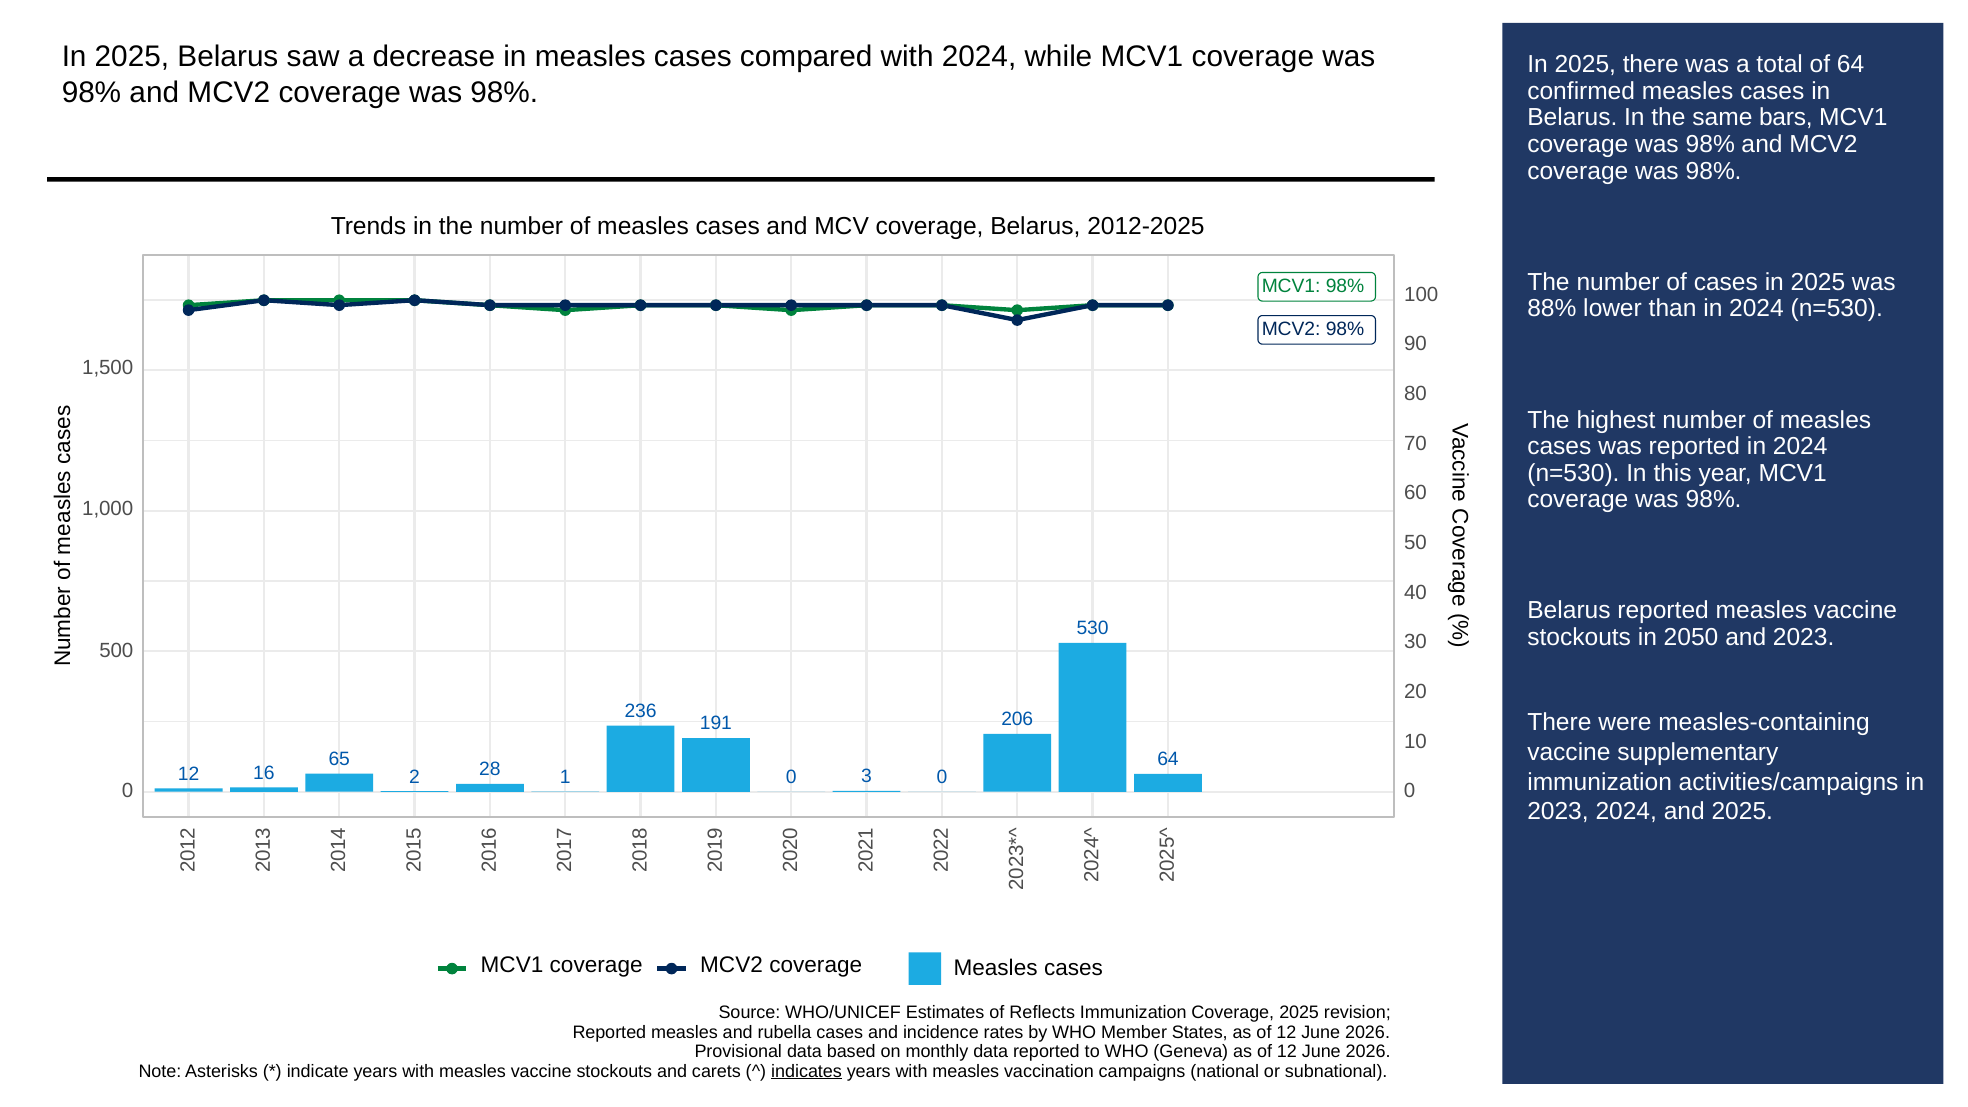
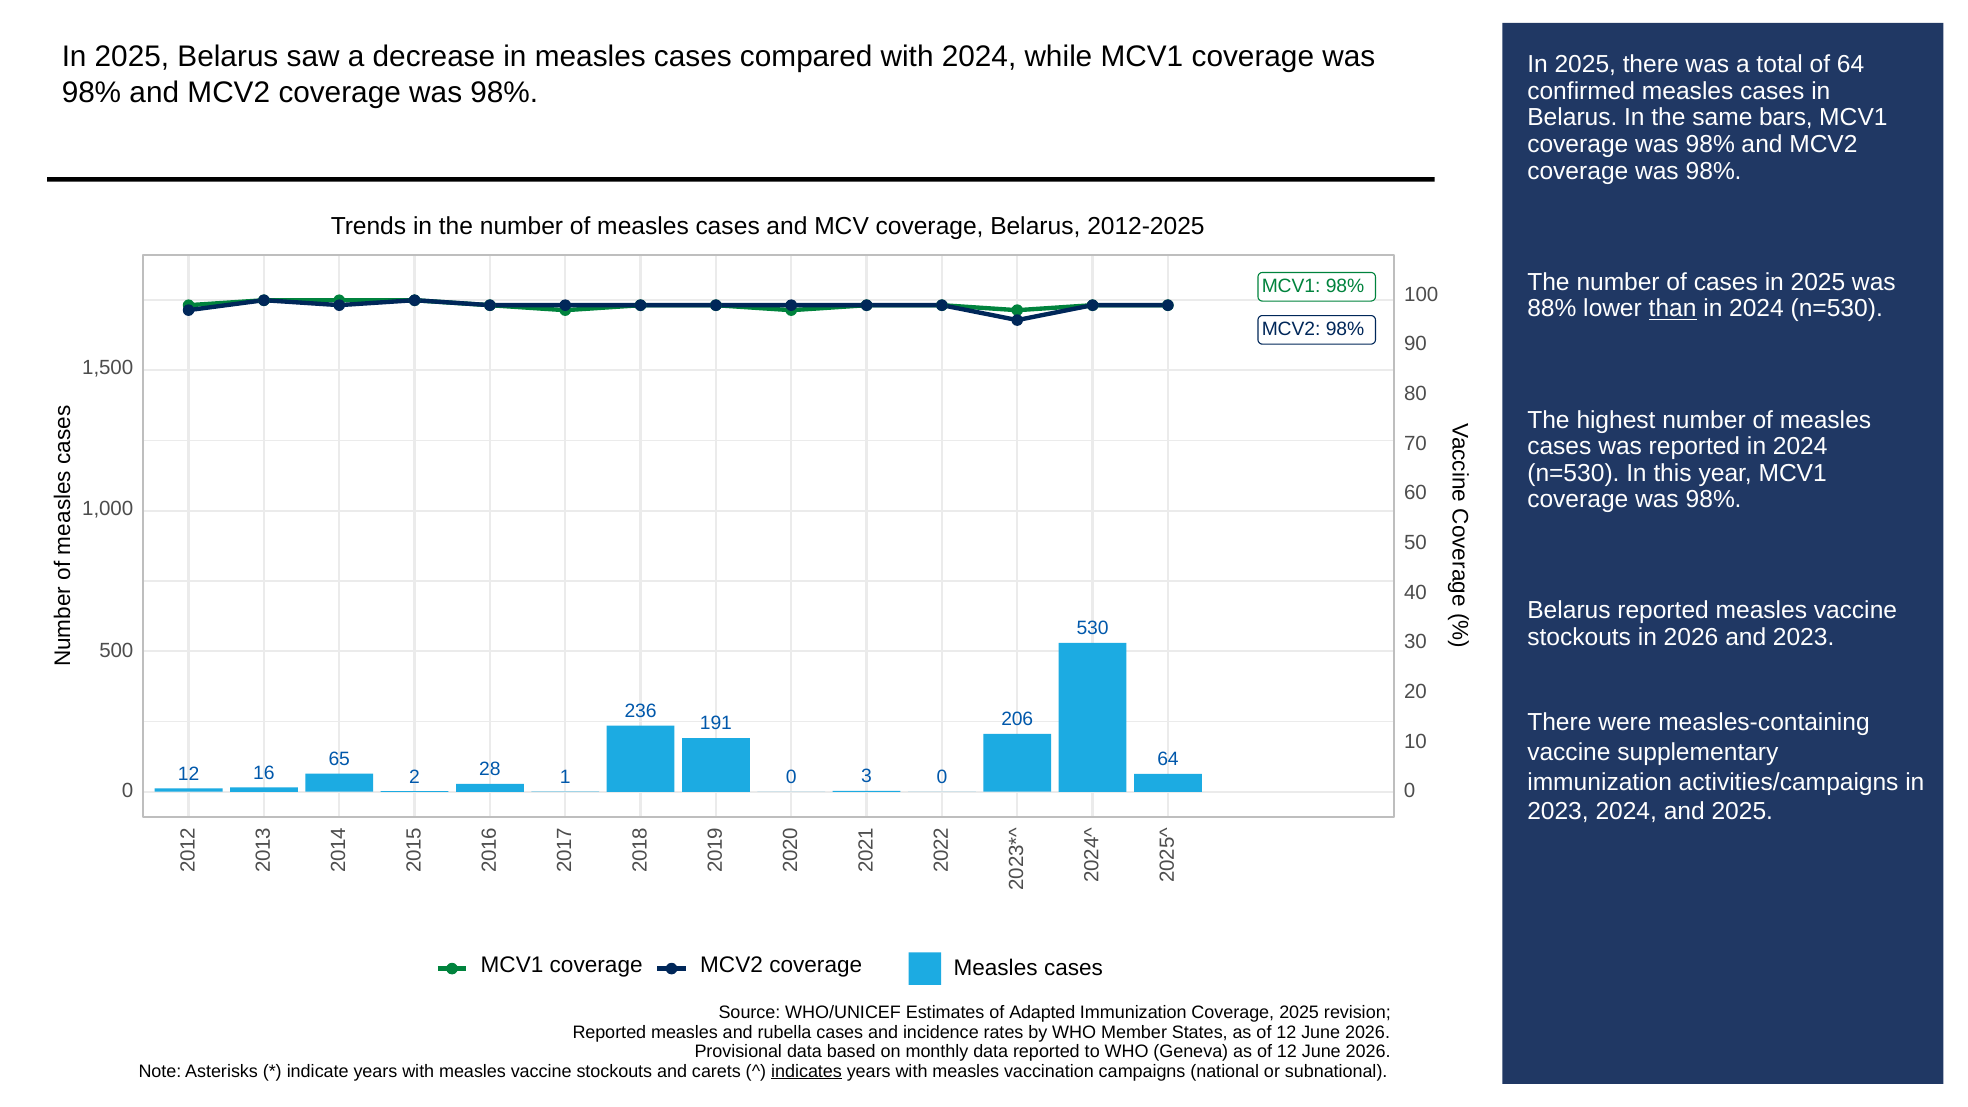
than underline: none -> present
in 2050: 2050 -> 2026
Reflects: Reflects -> Adapted
